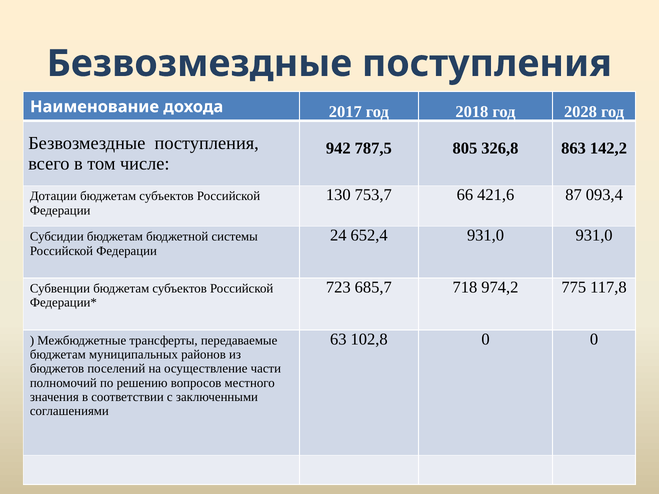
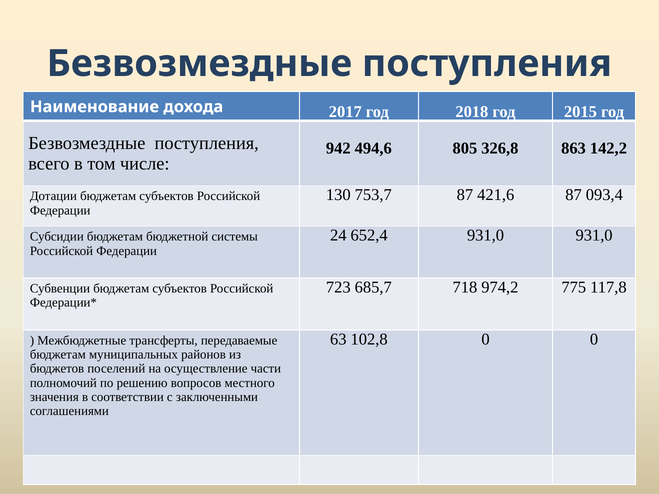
2028: 2028 -> 2015
787,5: 787,5 -> 494,6
753,7 66: 66 -> 87
